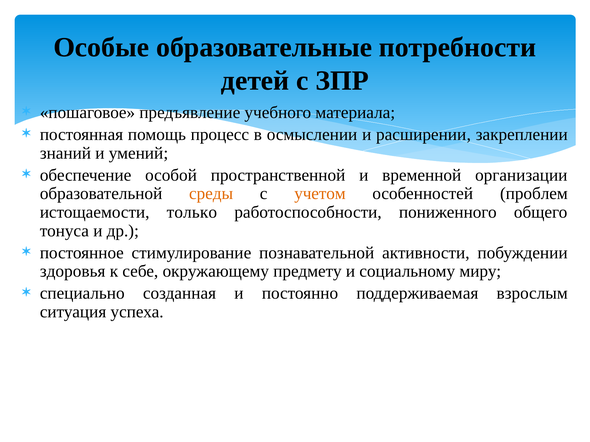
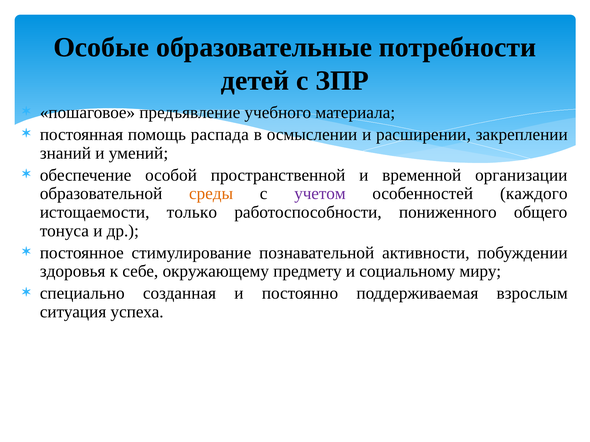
процесс: процесс -> распада
учетом colour: orange -> purple
проблем: проблем -> каждого
